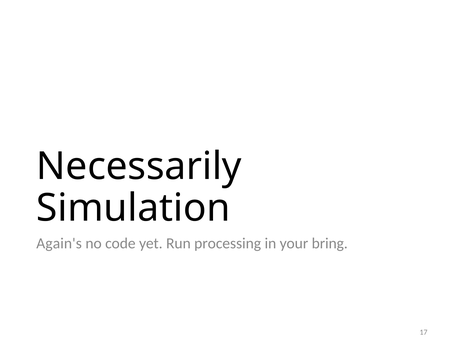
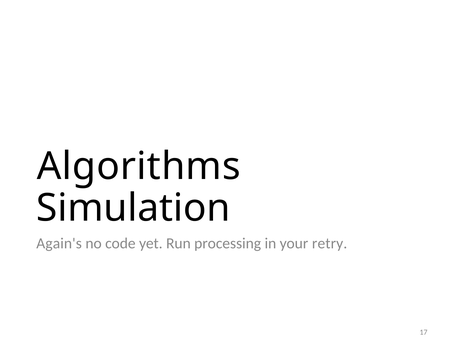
Necessarily: Necessarily -> Algorithms
bring: bring -> retry
